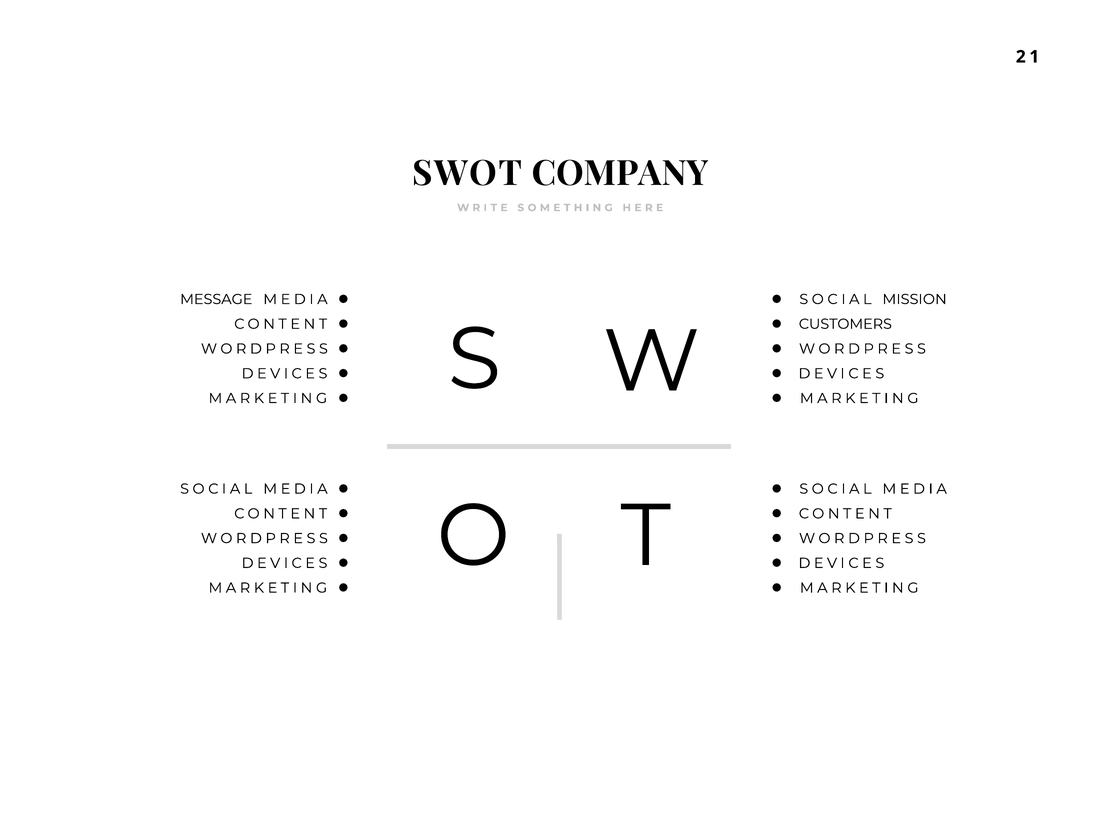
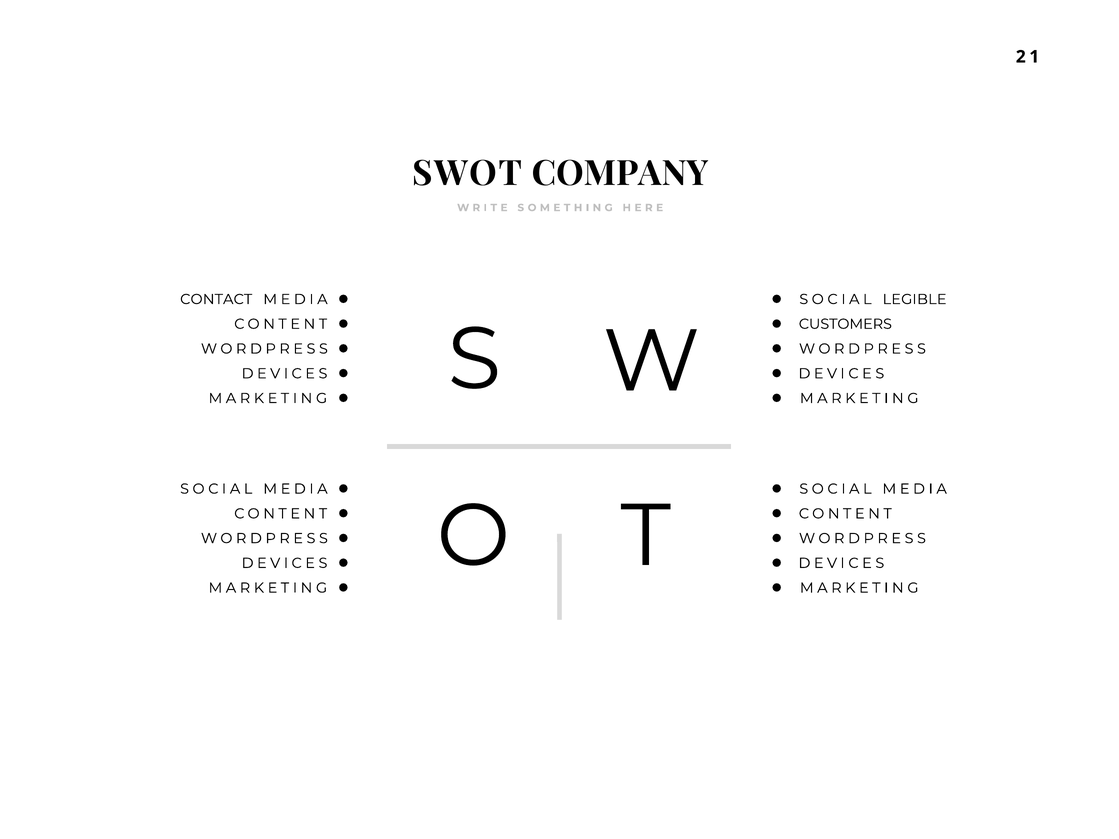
MESSAGE: MESSAGE -> CONTACT
MISSION: MISSION -> LEGIBLE
